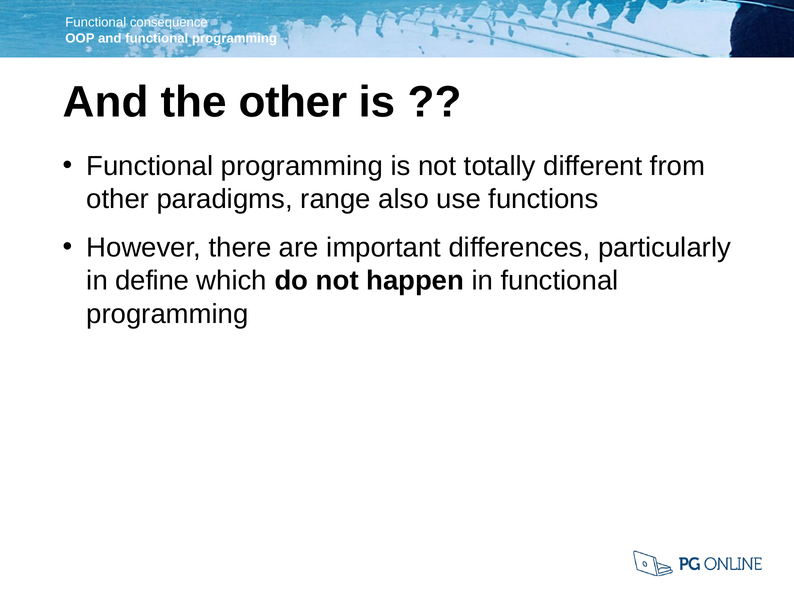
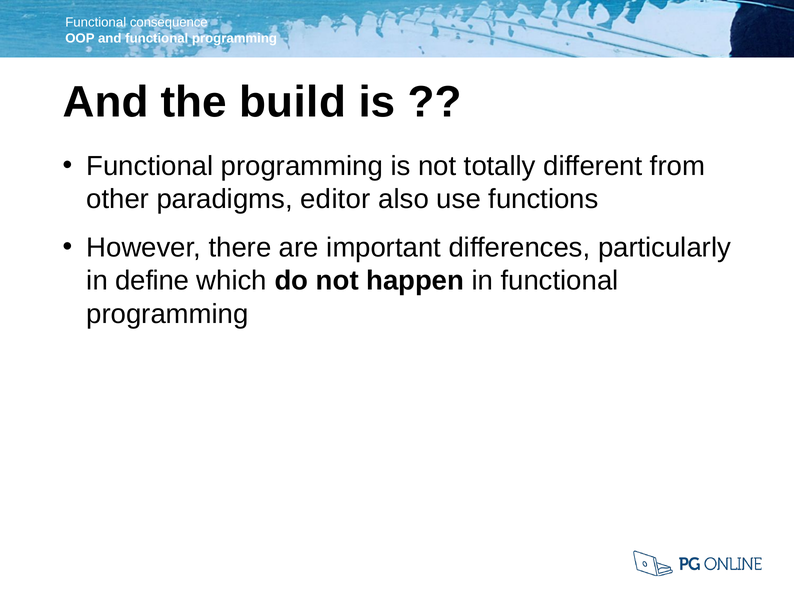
the other: other -> build
range: range -> editor
